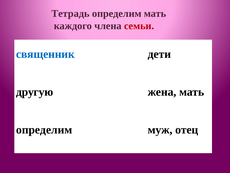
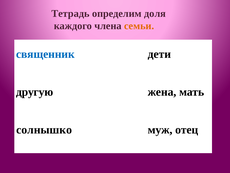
определим мать: мать -> доля
семьи colour: red -> orange
определим at (44, 129): определим -> солнышко
